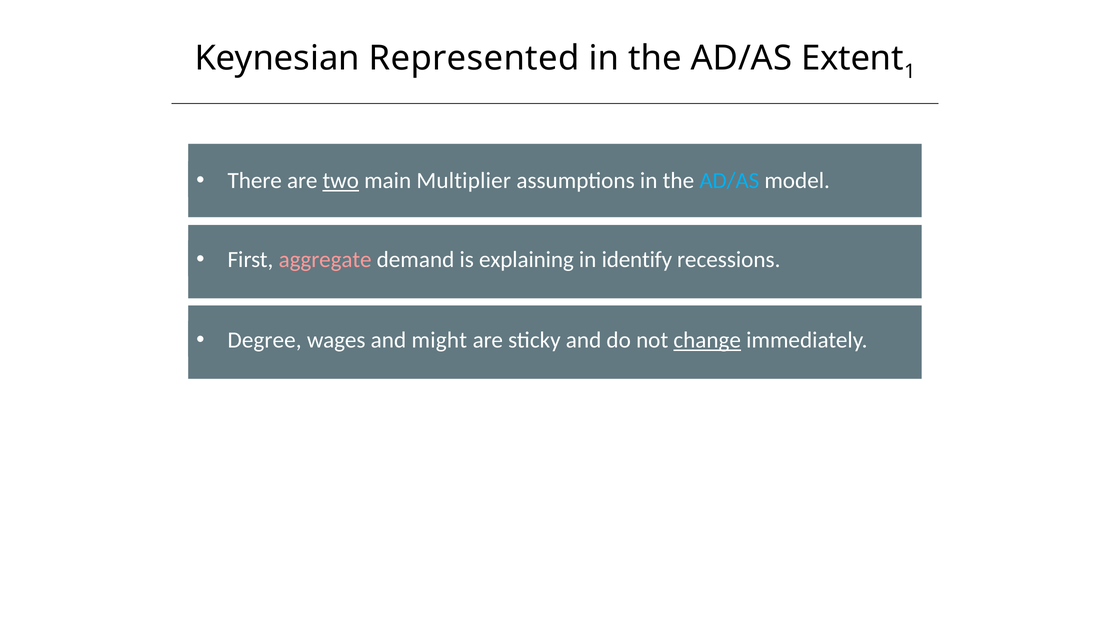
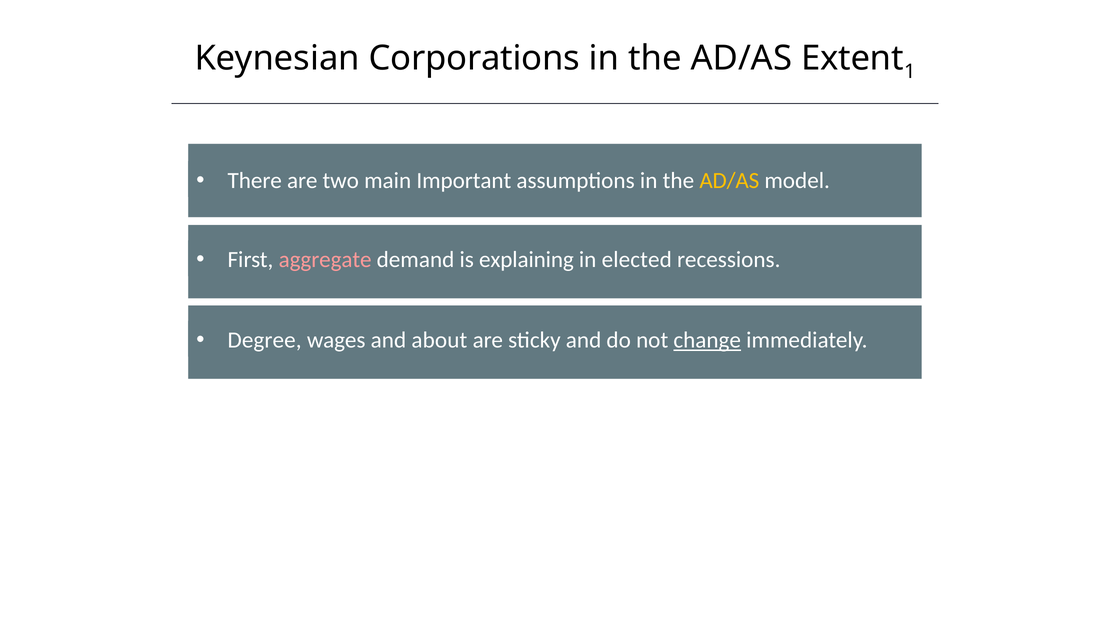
Represented: Represented -> Corporations
two underline: present -> none
Multiplier: Multiplier -> Important
AD/AS at (729, 181) colour: light blue -> yellow
identify: identify -> elected
might: might -> about
